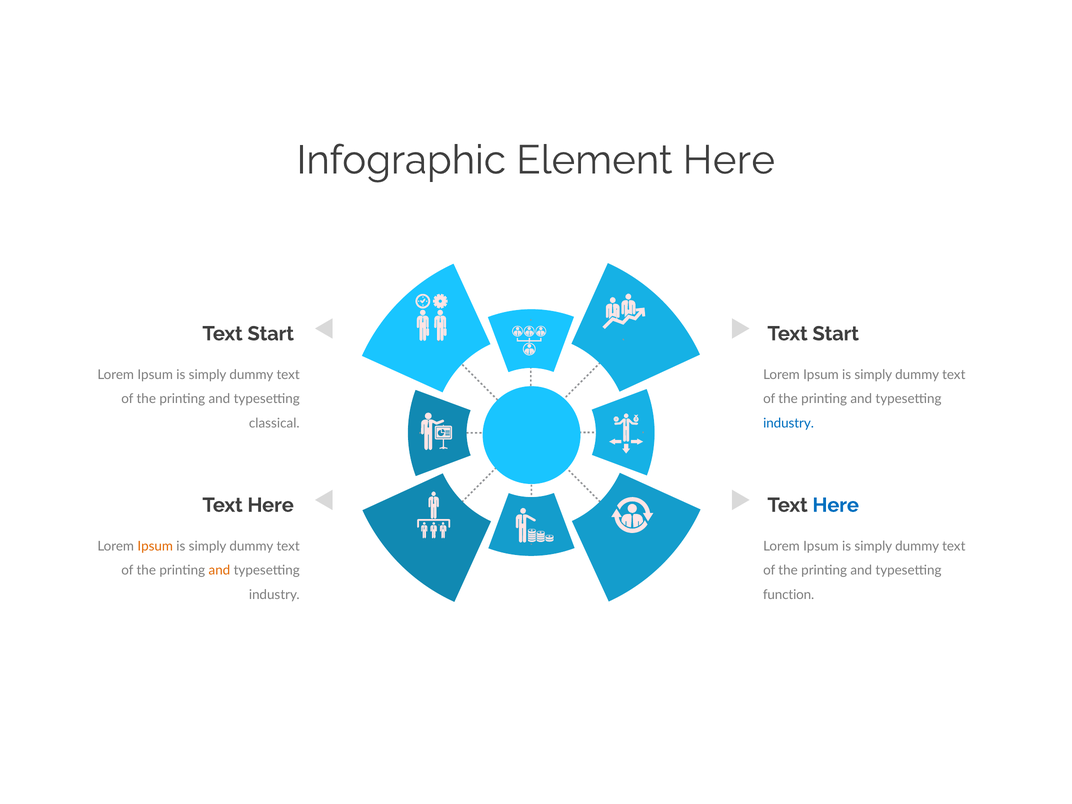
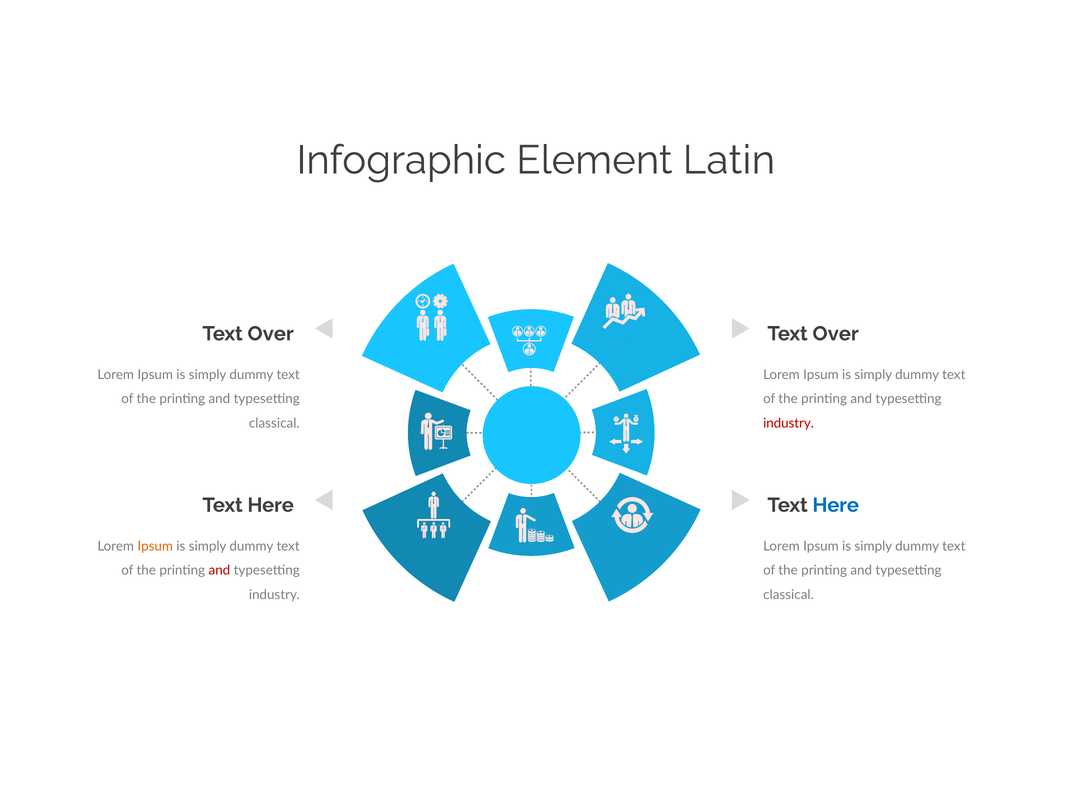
Element Here: Here -> Latin
Start at (271, 334): Start -> Over
Start at (836, 334): Start -> Over
industry at (789, 423) colour: blue -> red
and at (219, 570) colour: orange -> red
function at (789, 595): function -> classical
